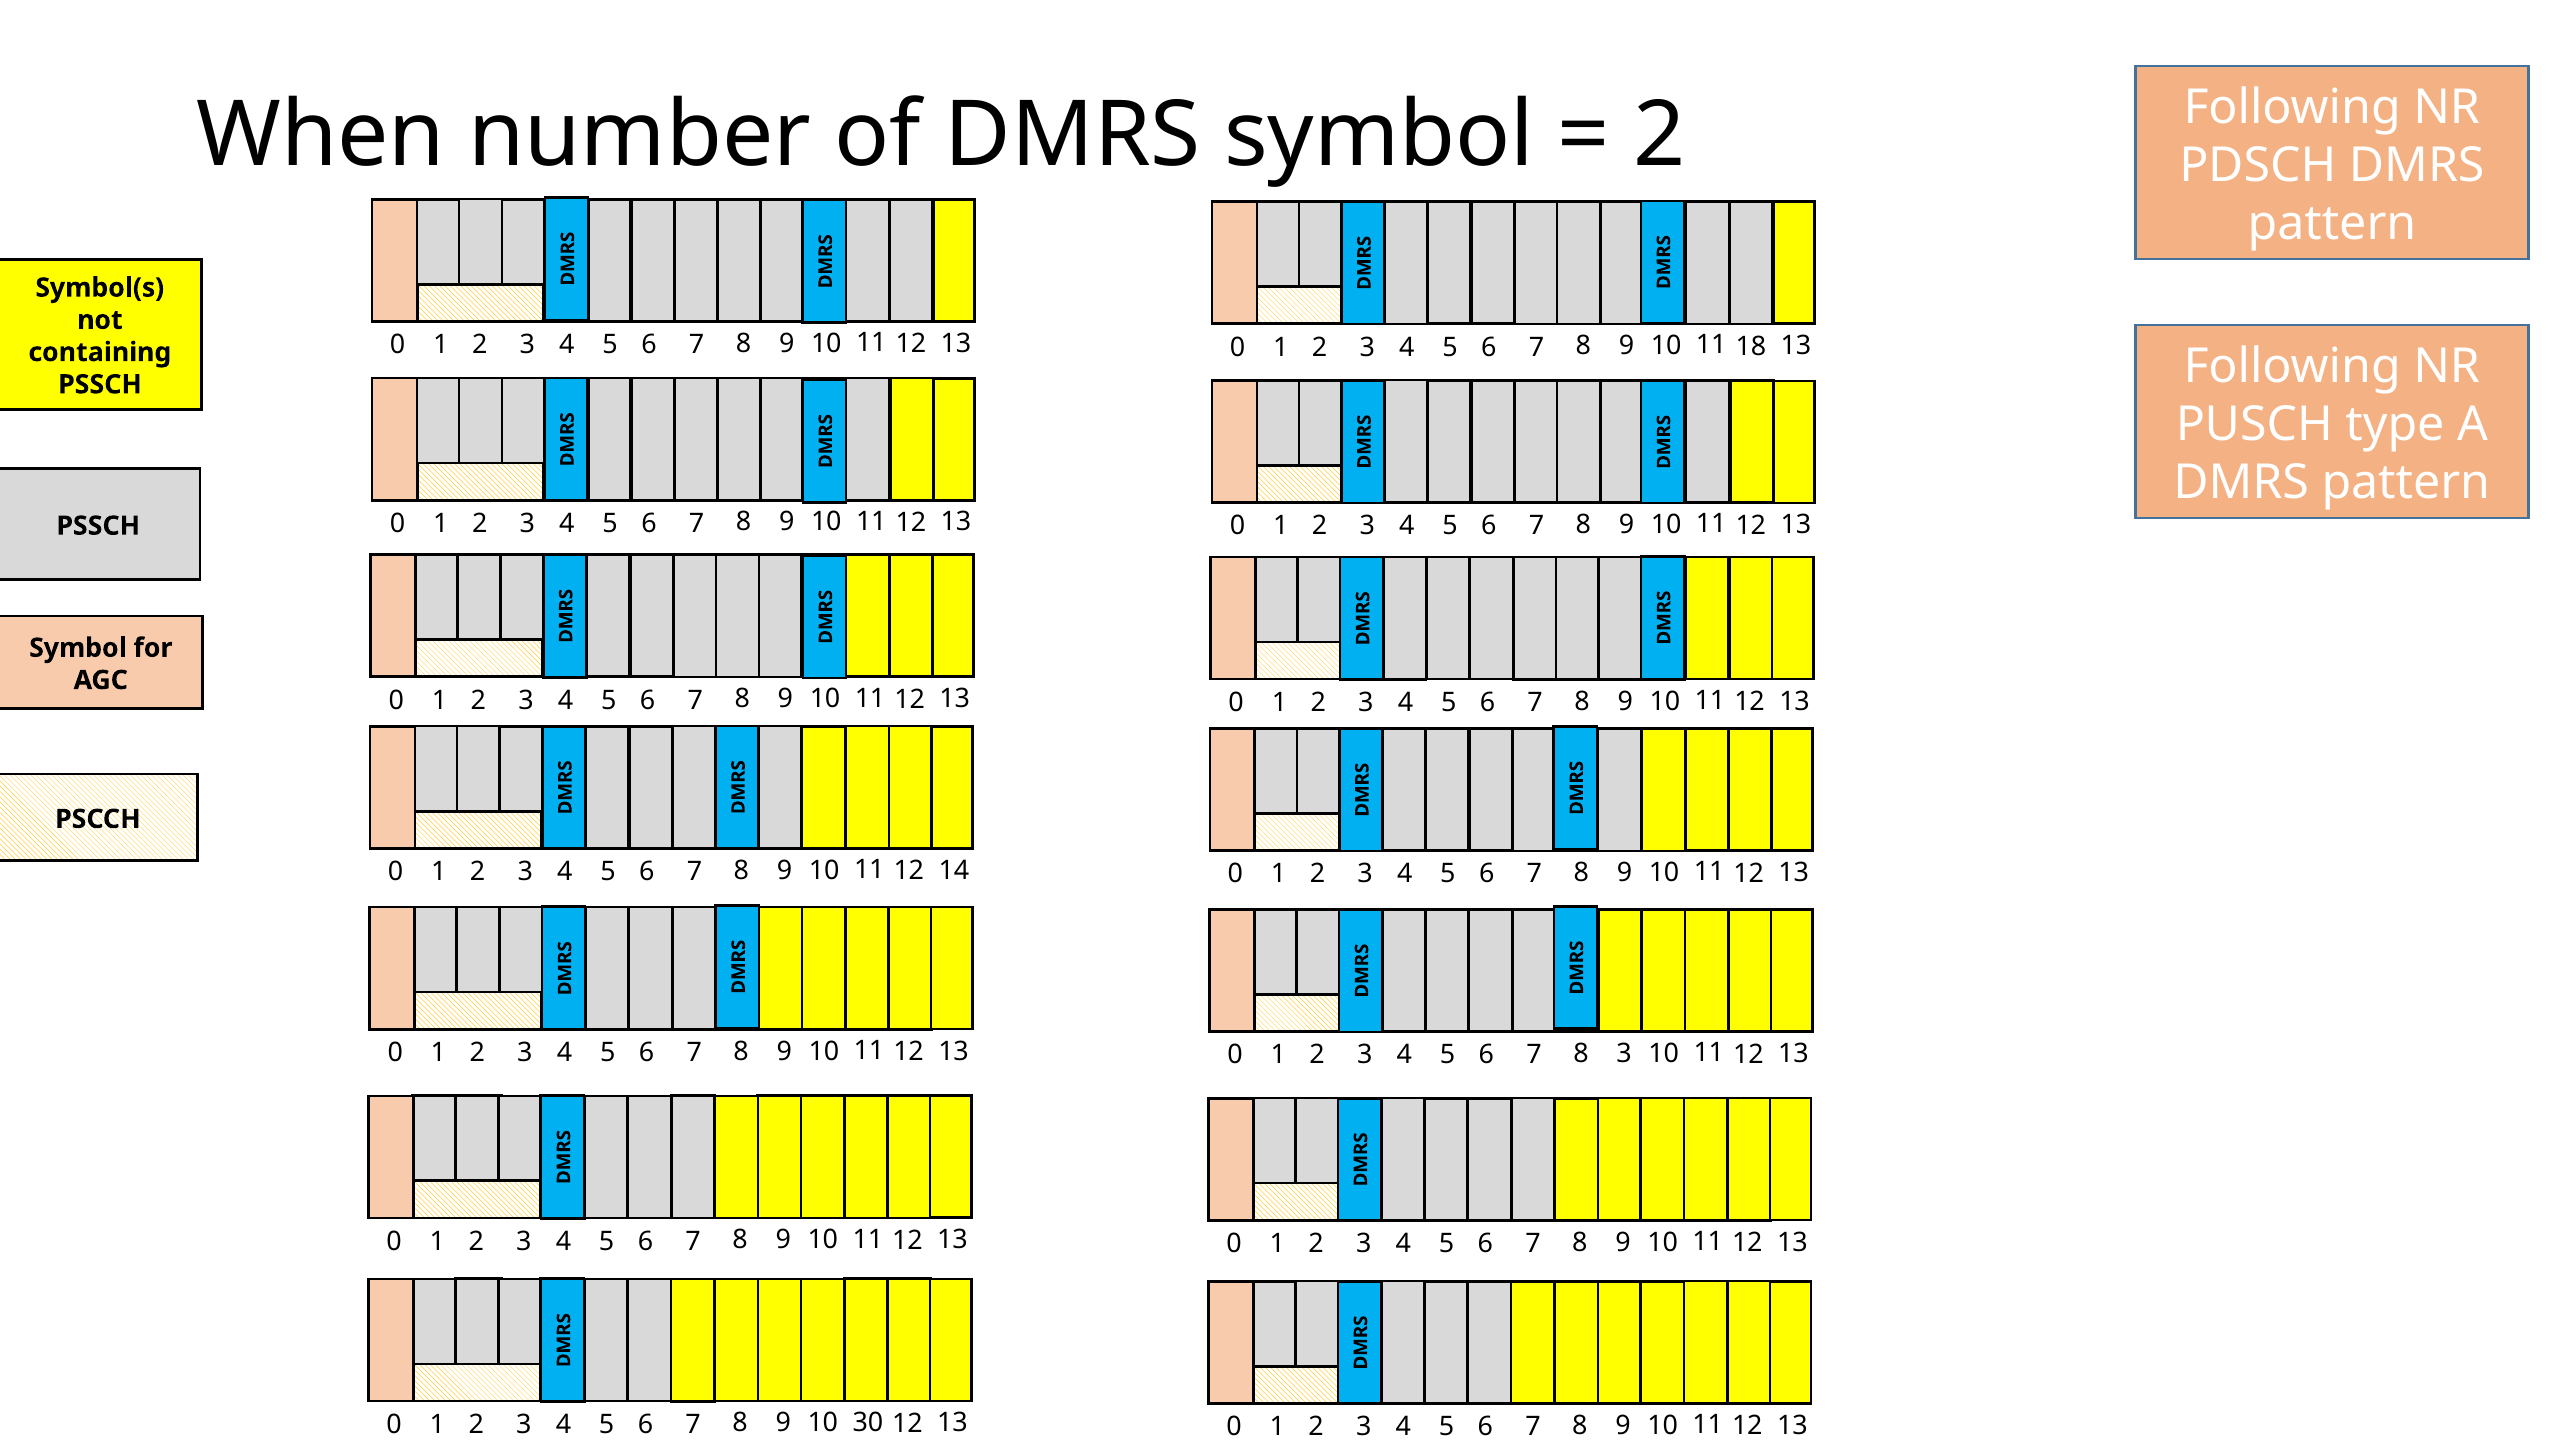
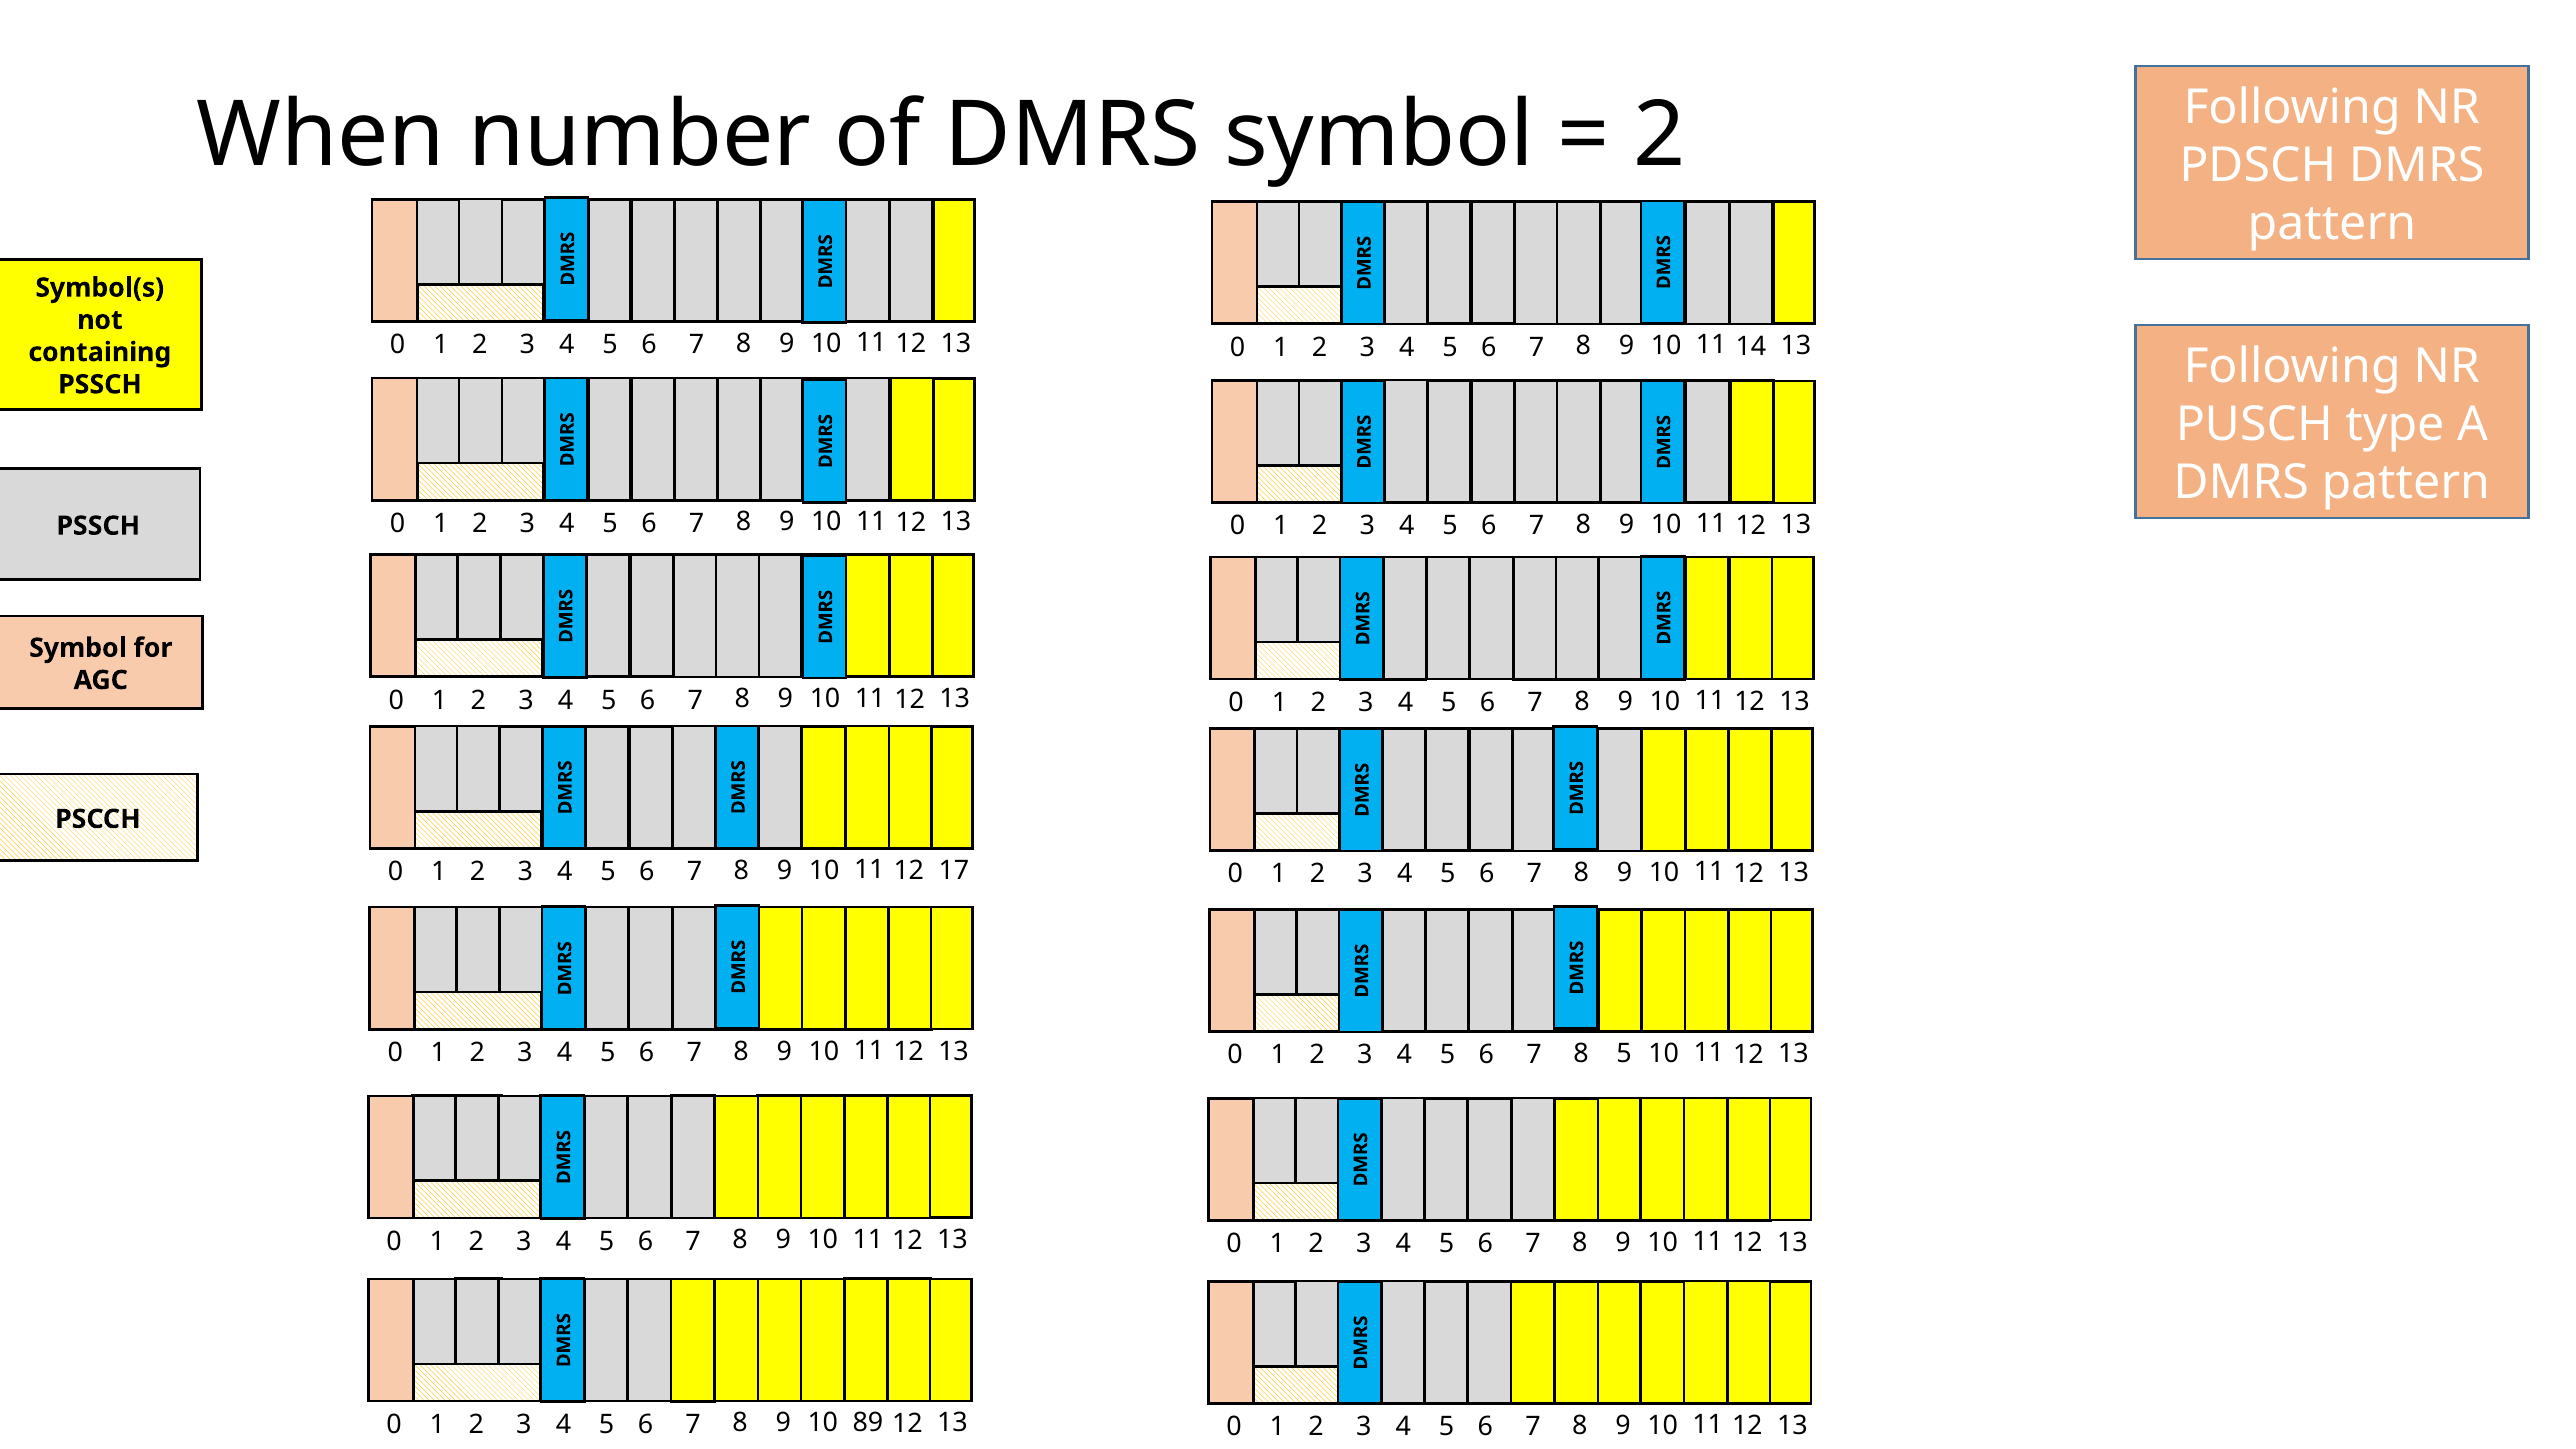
18: 18 -> 14
14: 14 -> 17
8 3: 3 -> 5
30: 30 -> 89
